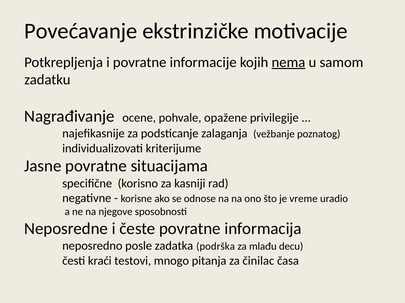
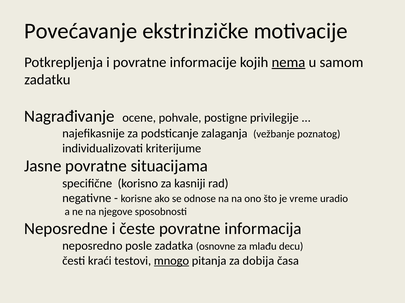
opažene: opažene -> postigne
podrška: podrška -> osnovne
mnogo underline: none -> present
činilac: činilac -> dobija
